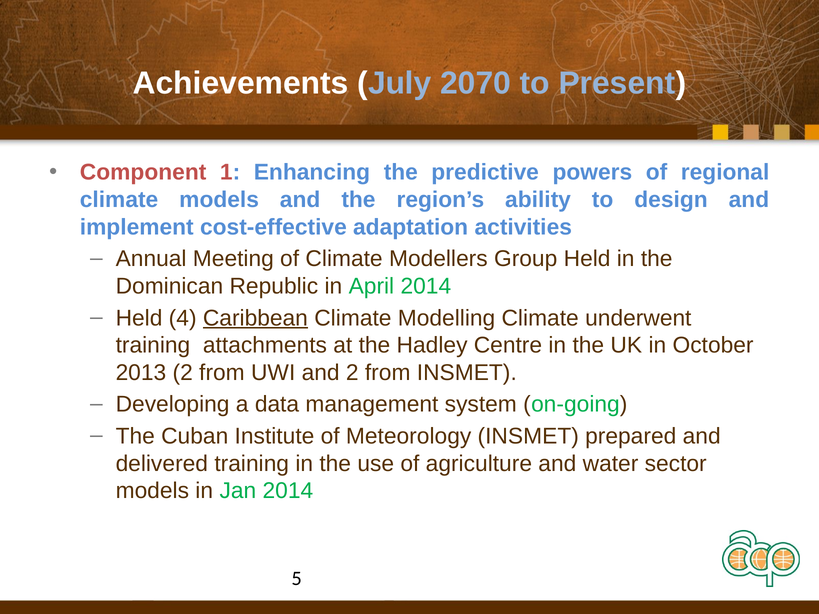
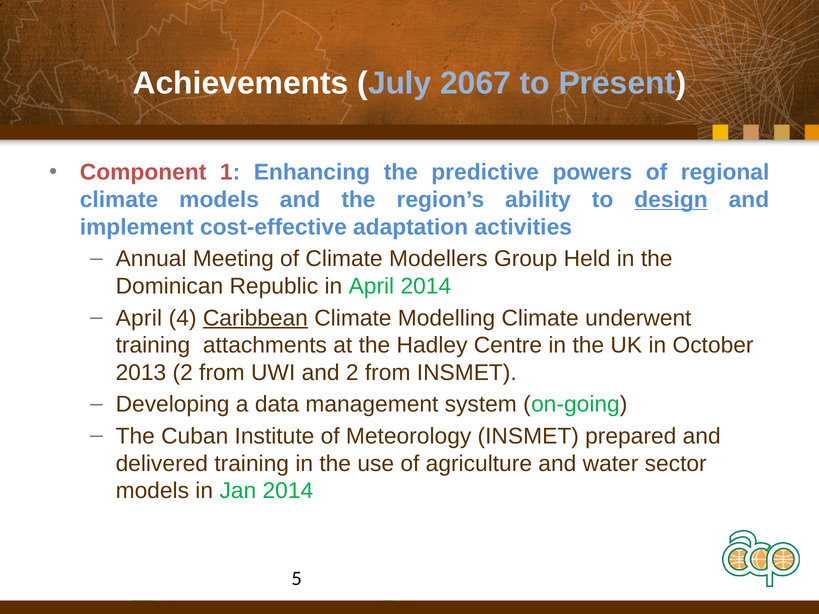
2070: 2070 -> 2067
design underline: none -> present
Held at (139, 318): Held -> April
